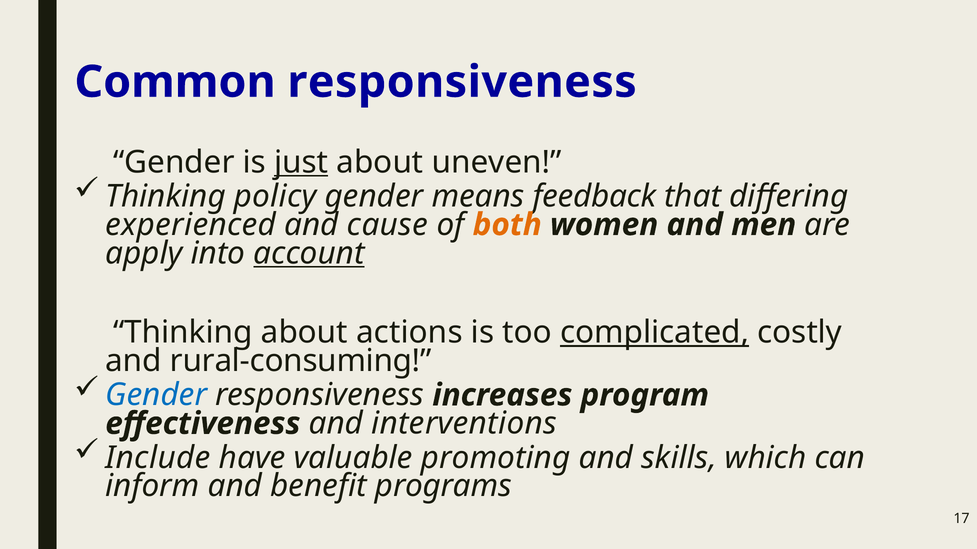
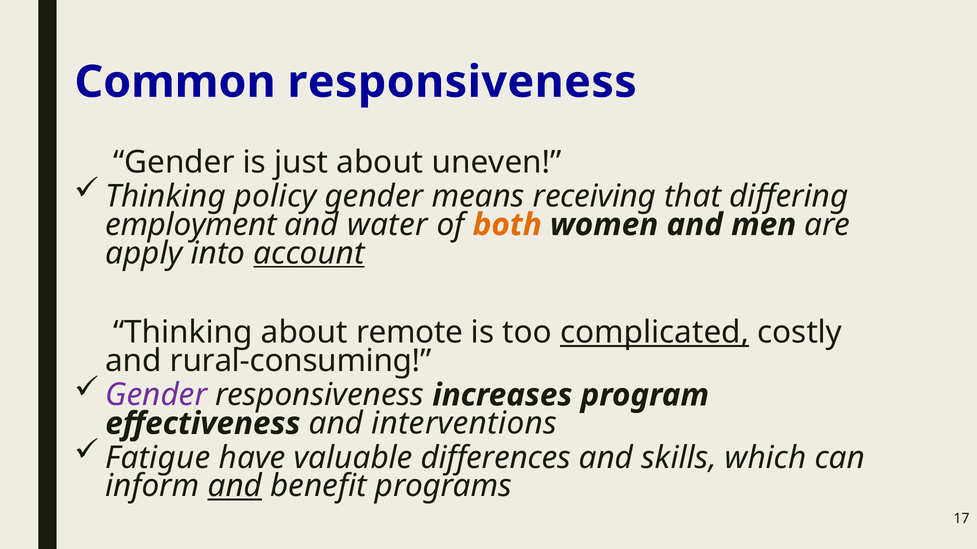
just underline: present -> none
feedback: feedback -> receiving
experienced: experienced -> employment
cause: cause -> water
actions: actions -> remote
Gender at (156, 395) colour: blue -> purple
Include: Include -> Fatigue
promoting: promoting -> differences
and at (235, 487) underline: none -> present
